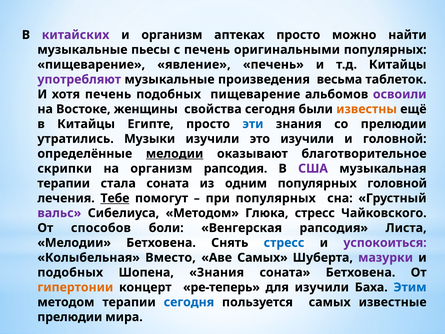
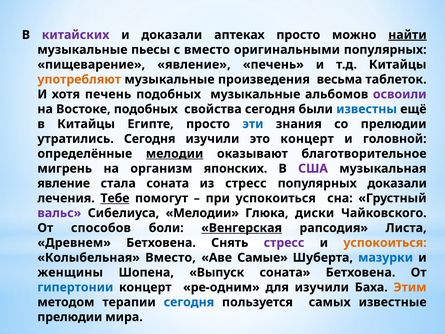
и организм: организм -> доказали
найти underline: none -> present
с печень: печень -> вместо
употребляют colour: purple -> orange
подобных пищеварение: пищеварение -> музыкальные
Востоке женщины: женщины -> подобных
известны colour: orange -> blue
утратились Музыки: Музыки -> Сегодня
это изучили: изучили -> концерт
скрипки: скрипки -> мигрень
организм рапсодия: рапсодия -> японских
терапии at (64, 183): терапии -> явление
из одним: одним -> стресс
популярных головной: головной -> доказали
при популярных: популярных -> успокоиться
Сибелиуса Методом: Методом -> Мелодии
Глюка стресс: стресс -> диски
Венгерская underline: none -> present
Мелодии at (74, 243): Мелодии -> Древнем
стресс at (284, 243) colour: blue -> purple
успокоиться at (385, 243) colour: purple -> orange
Аве Самых: Самых -> Самые
мазурки colour: purple -> blue
подобных at (70, 272): подобных -> женщины
Шопена Знания: Знания -> Выпуск
гипертонии colour: orange -> blue
ре-теперь: ре-теперь -> ре-одним
Этим colour: blue -> orange
